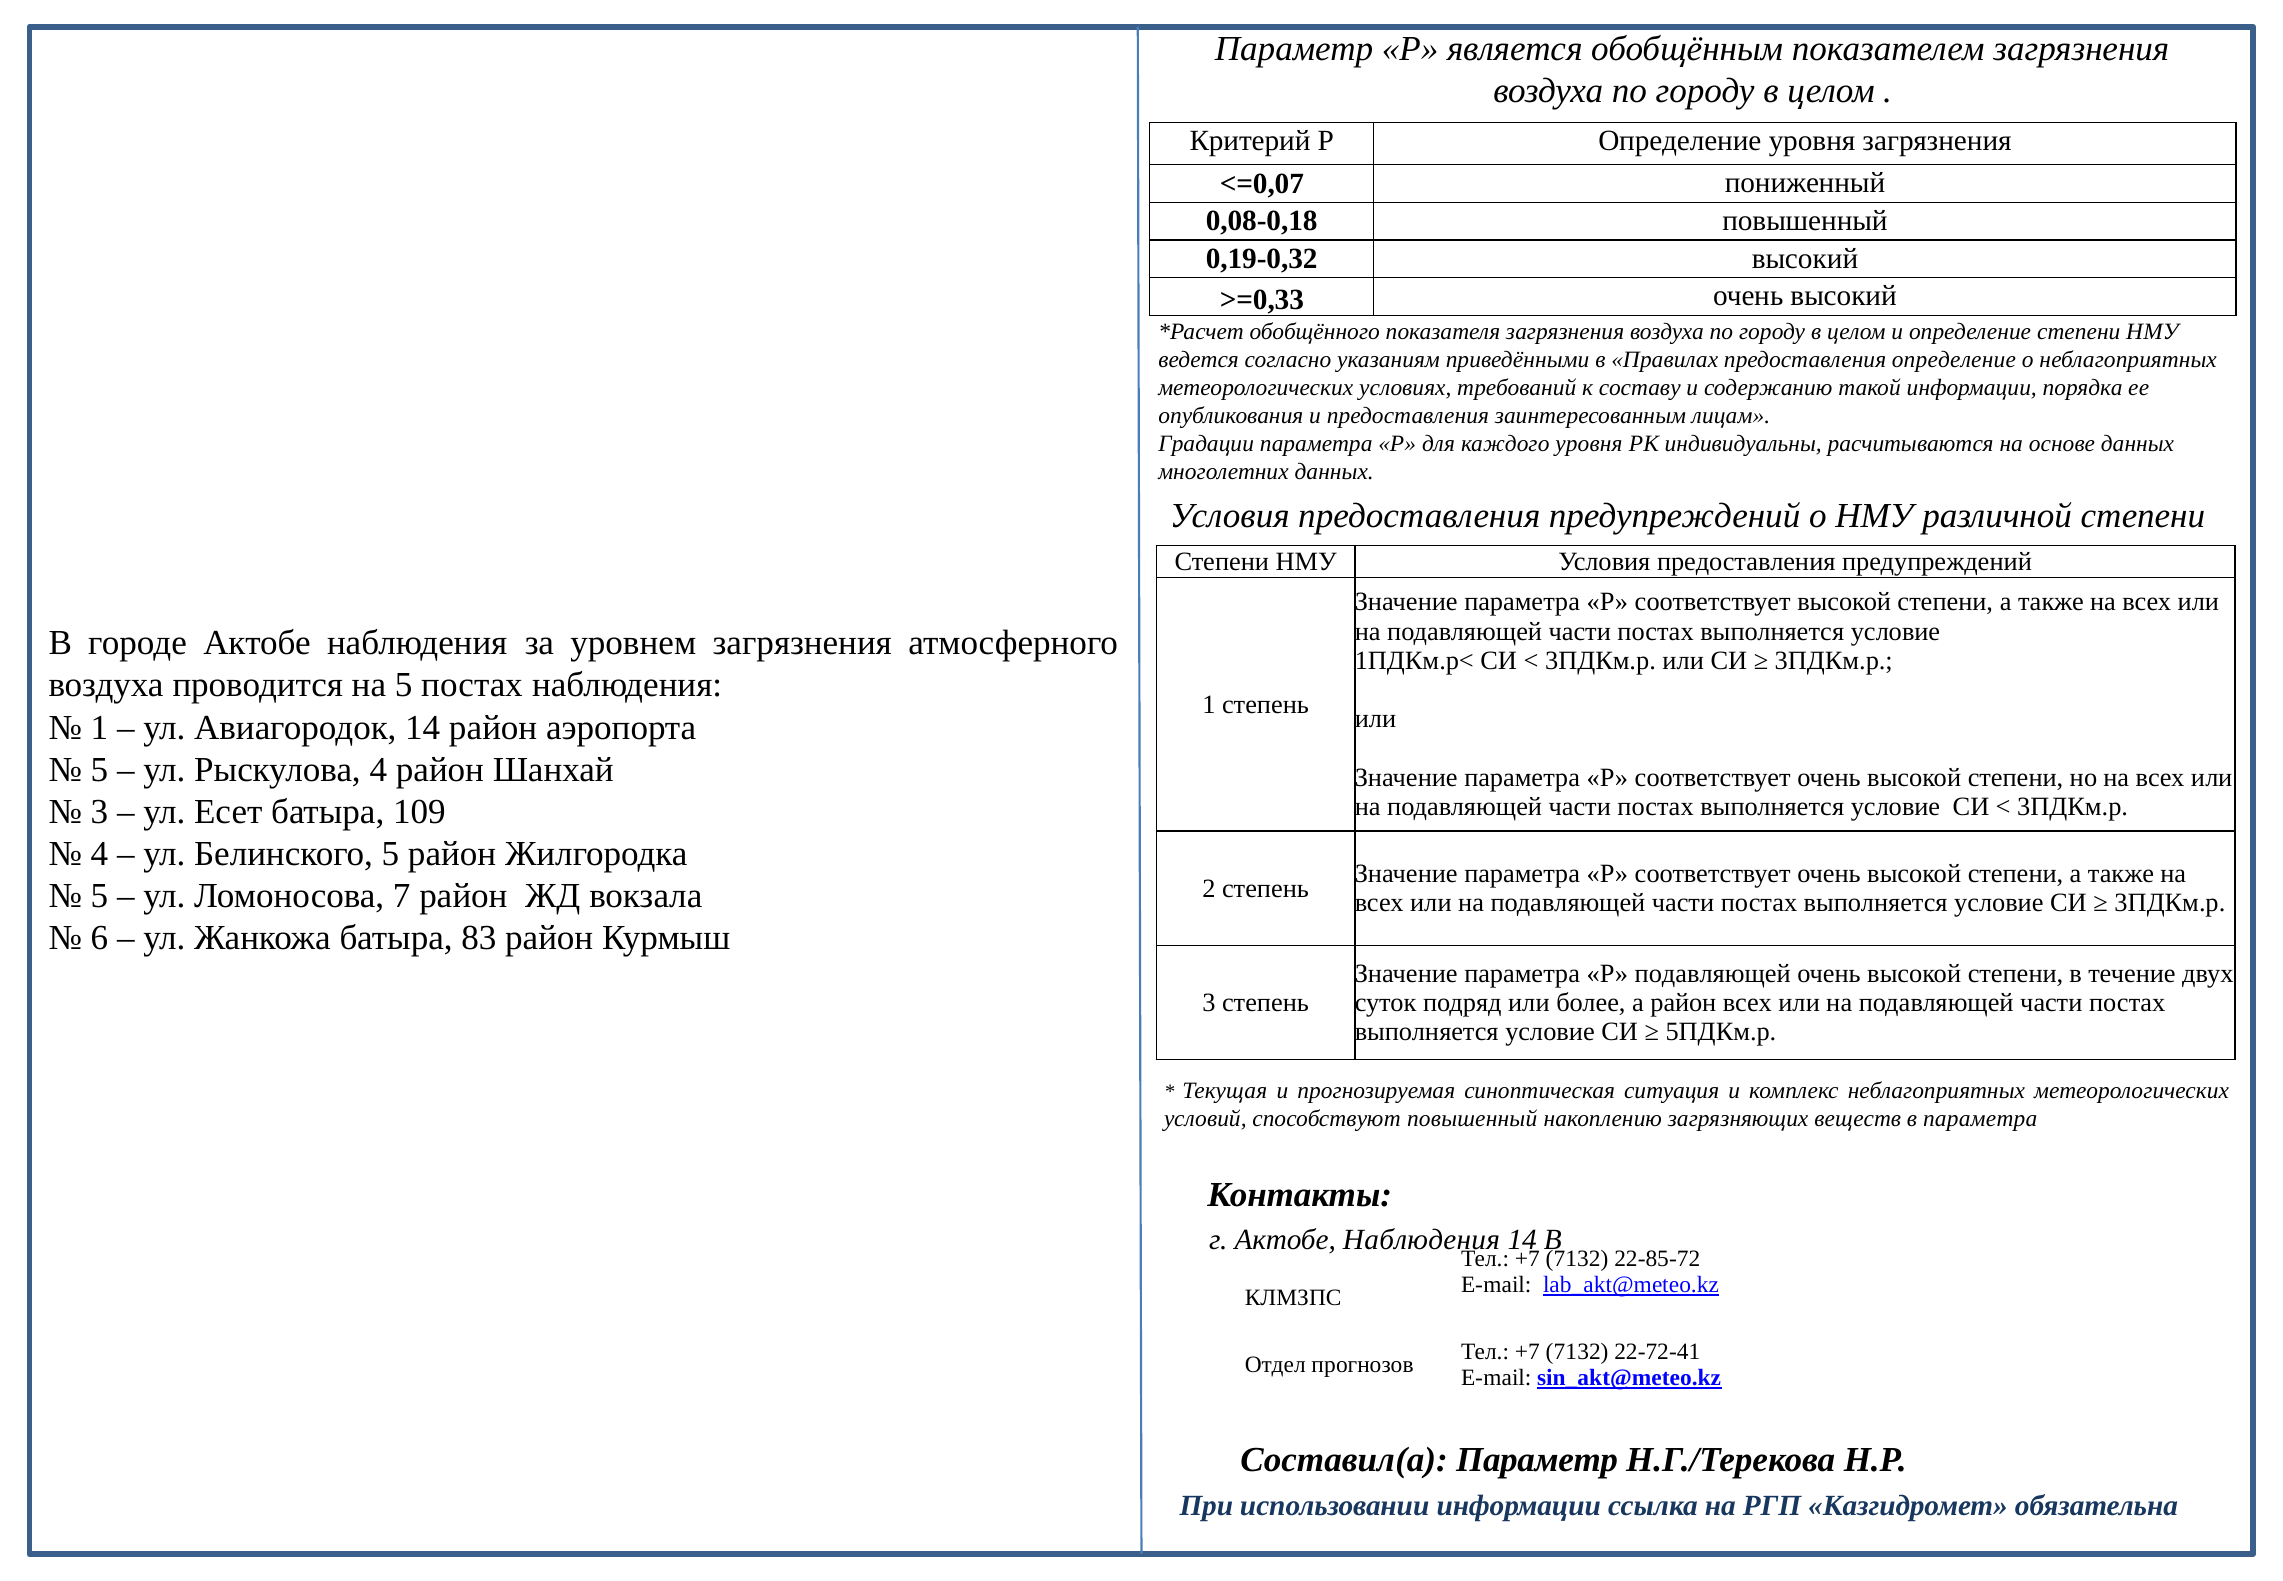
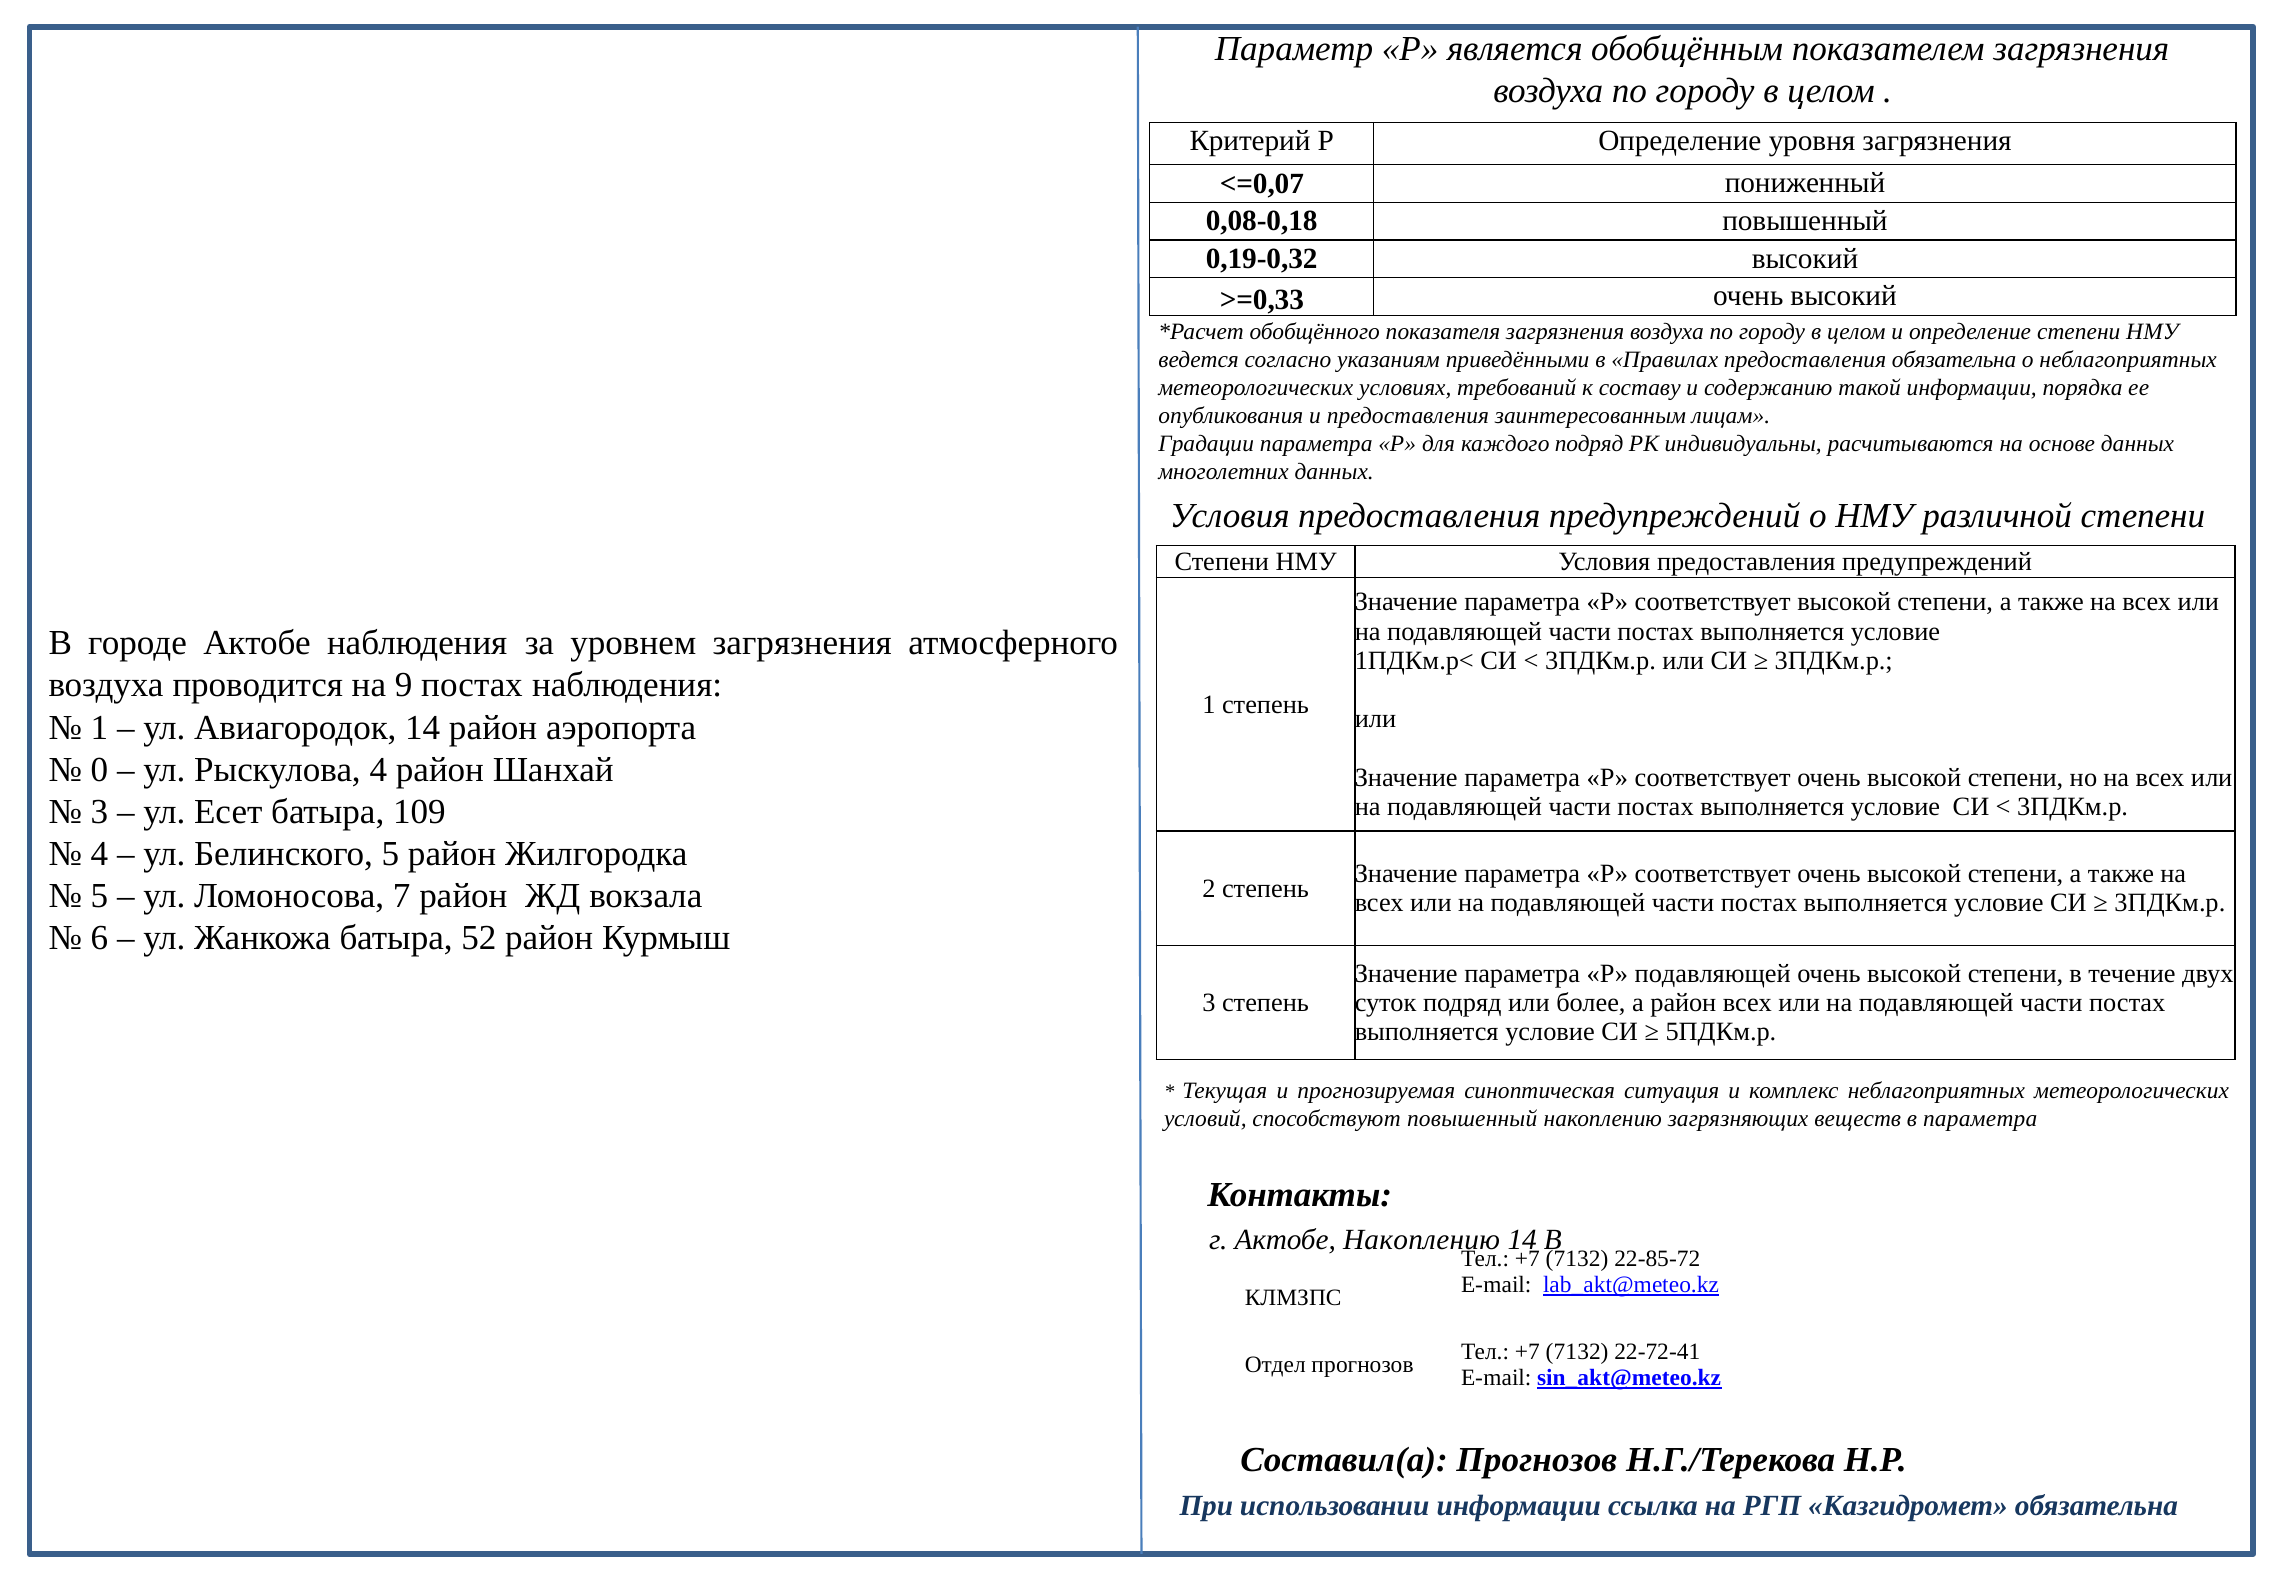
предоставления определение: определение -> обязательна
каждого уровня: уровня -> подряд
на 5: 5 -> 9
5 at (99, 769): 5 -> 0
83: 83 -> 52
г Актобе Наблюдения: Наблюдения -> Накоплению
Составил(а Параметр: Параметр -> Прогнозов
